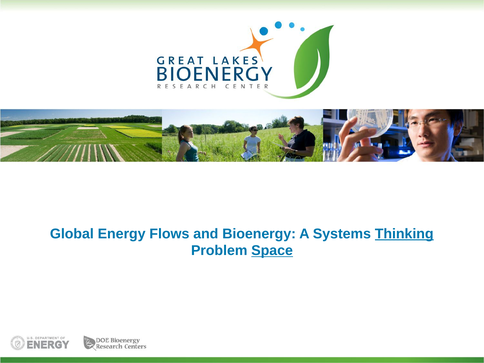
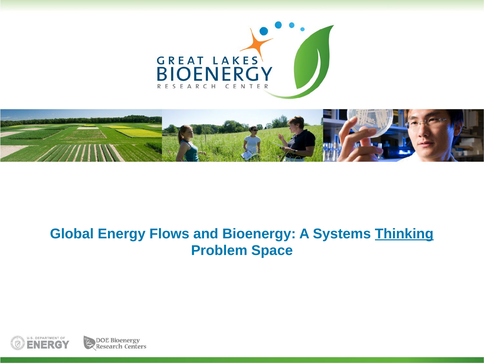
Space underline: present -> none
